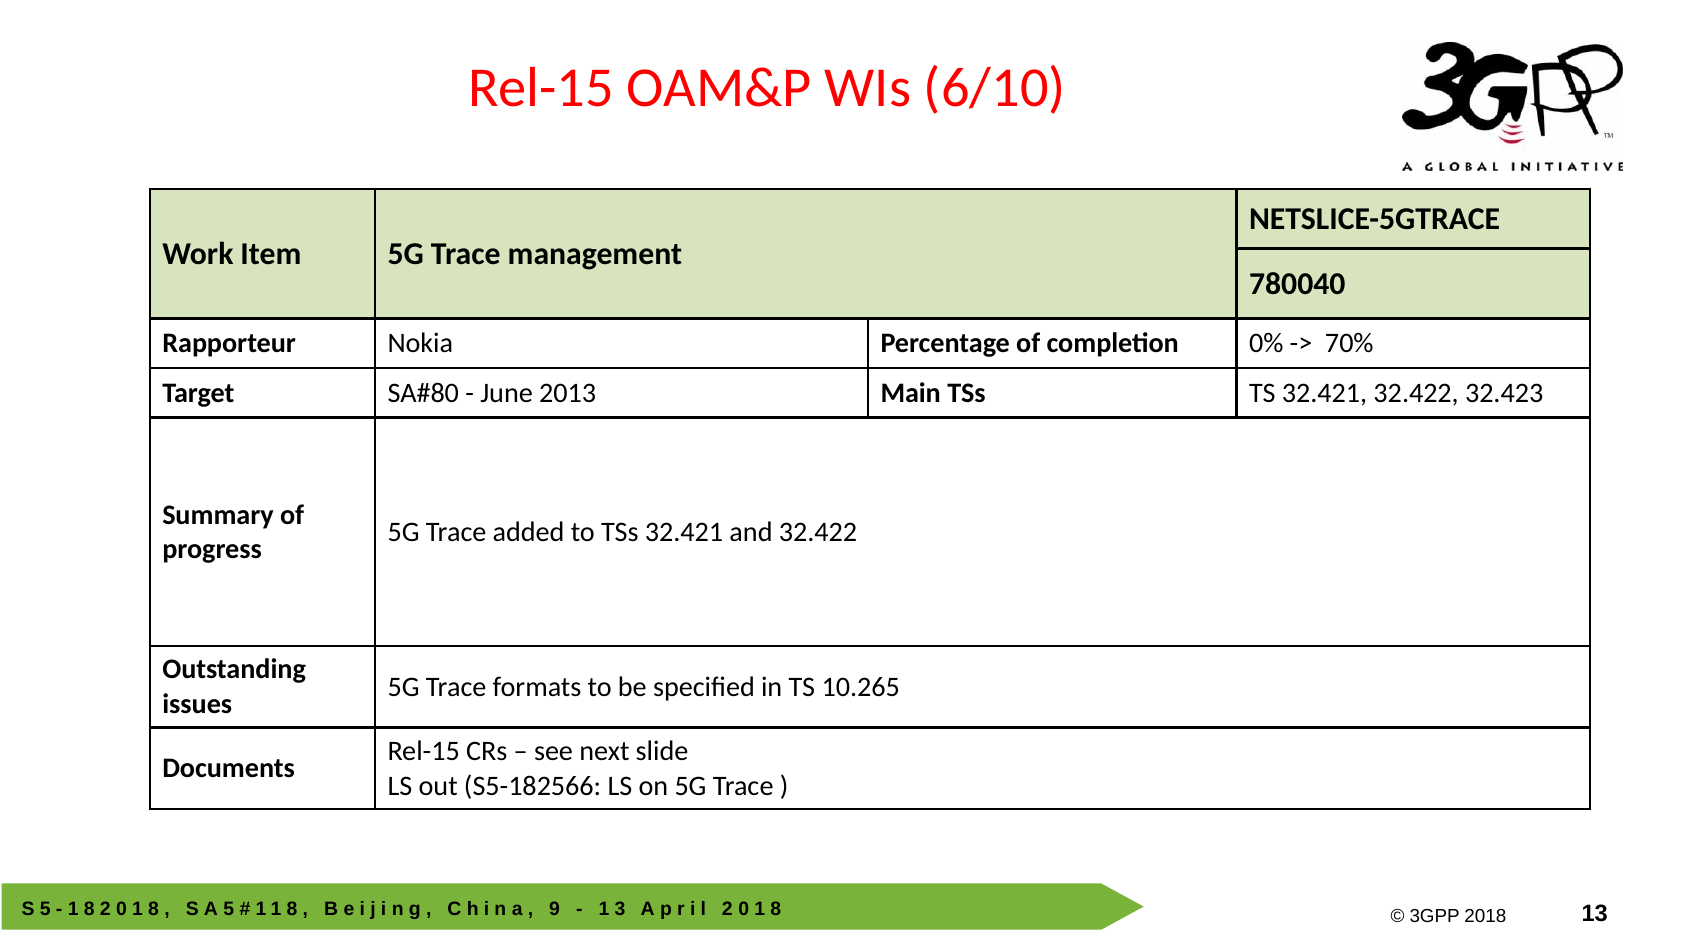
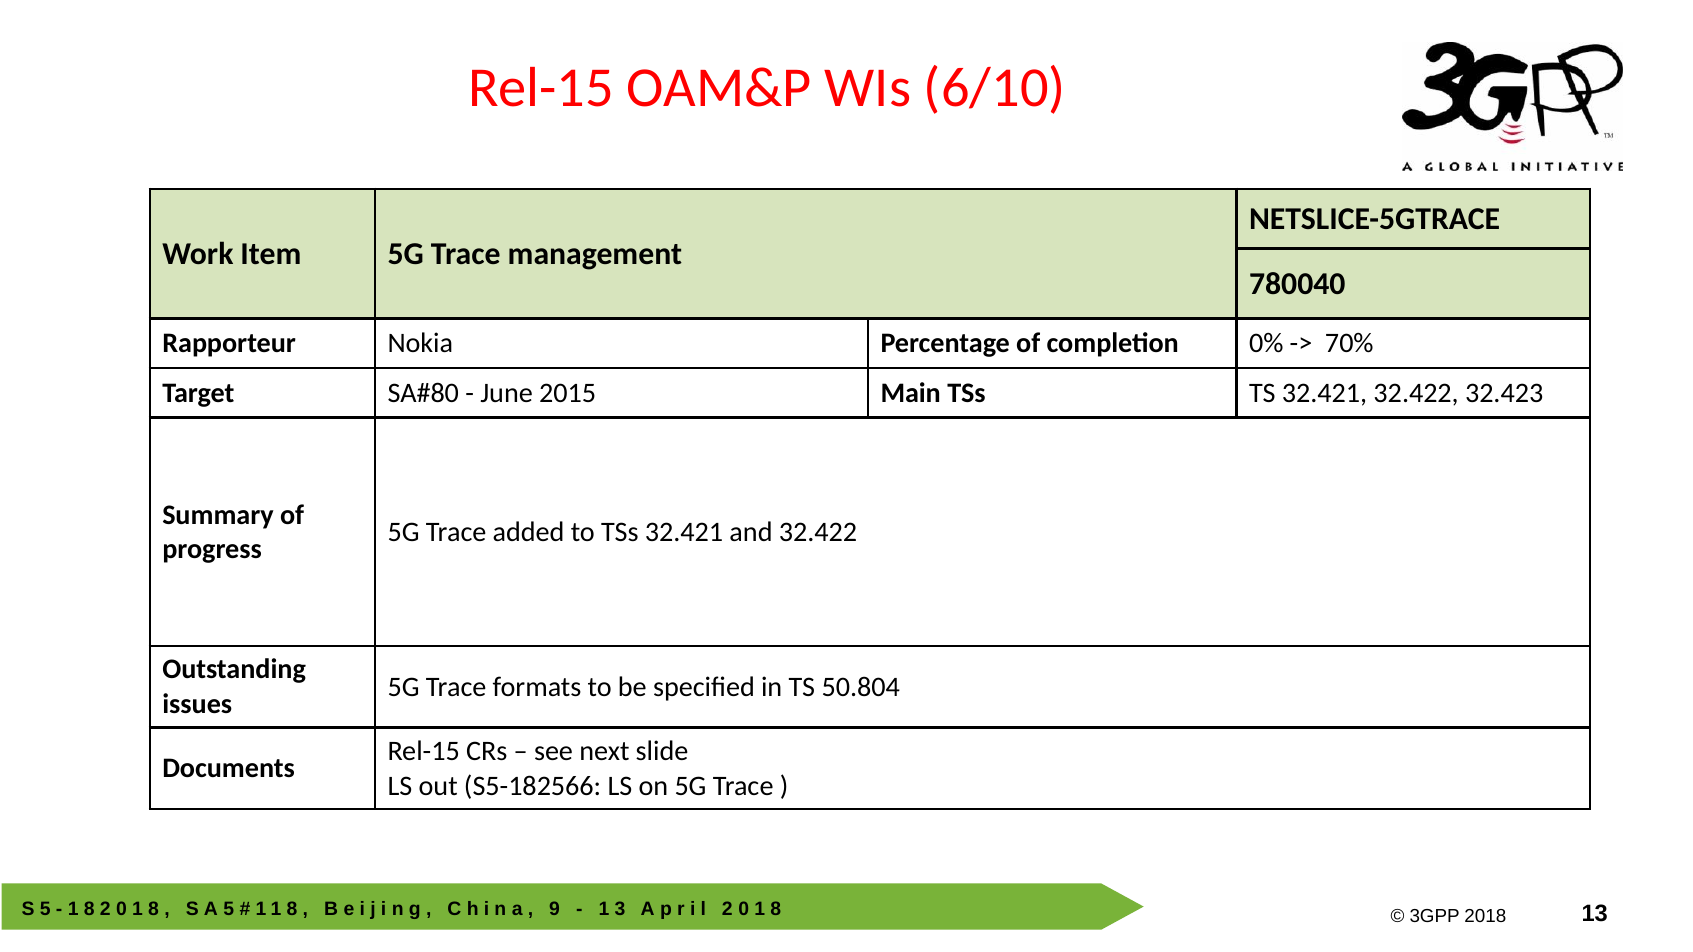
2013: 2013 -> 2015
10.265: 10.265 -> 50.804
